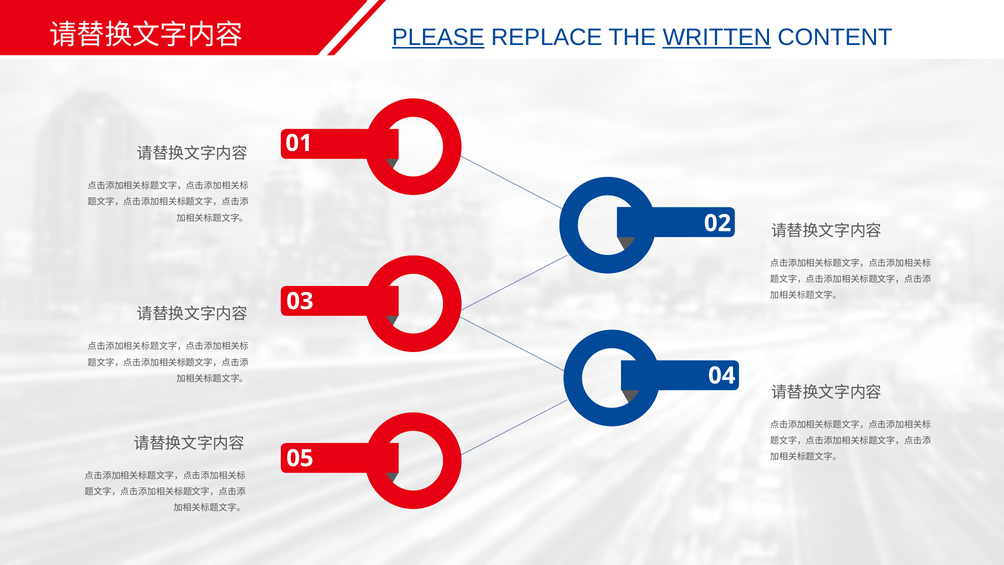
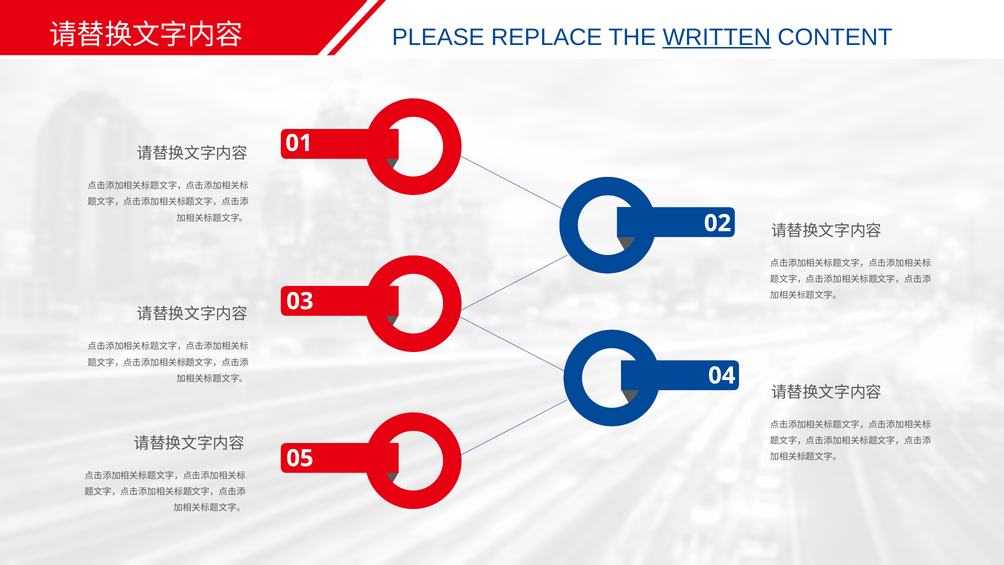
PLEASE underline: present -> none
